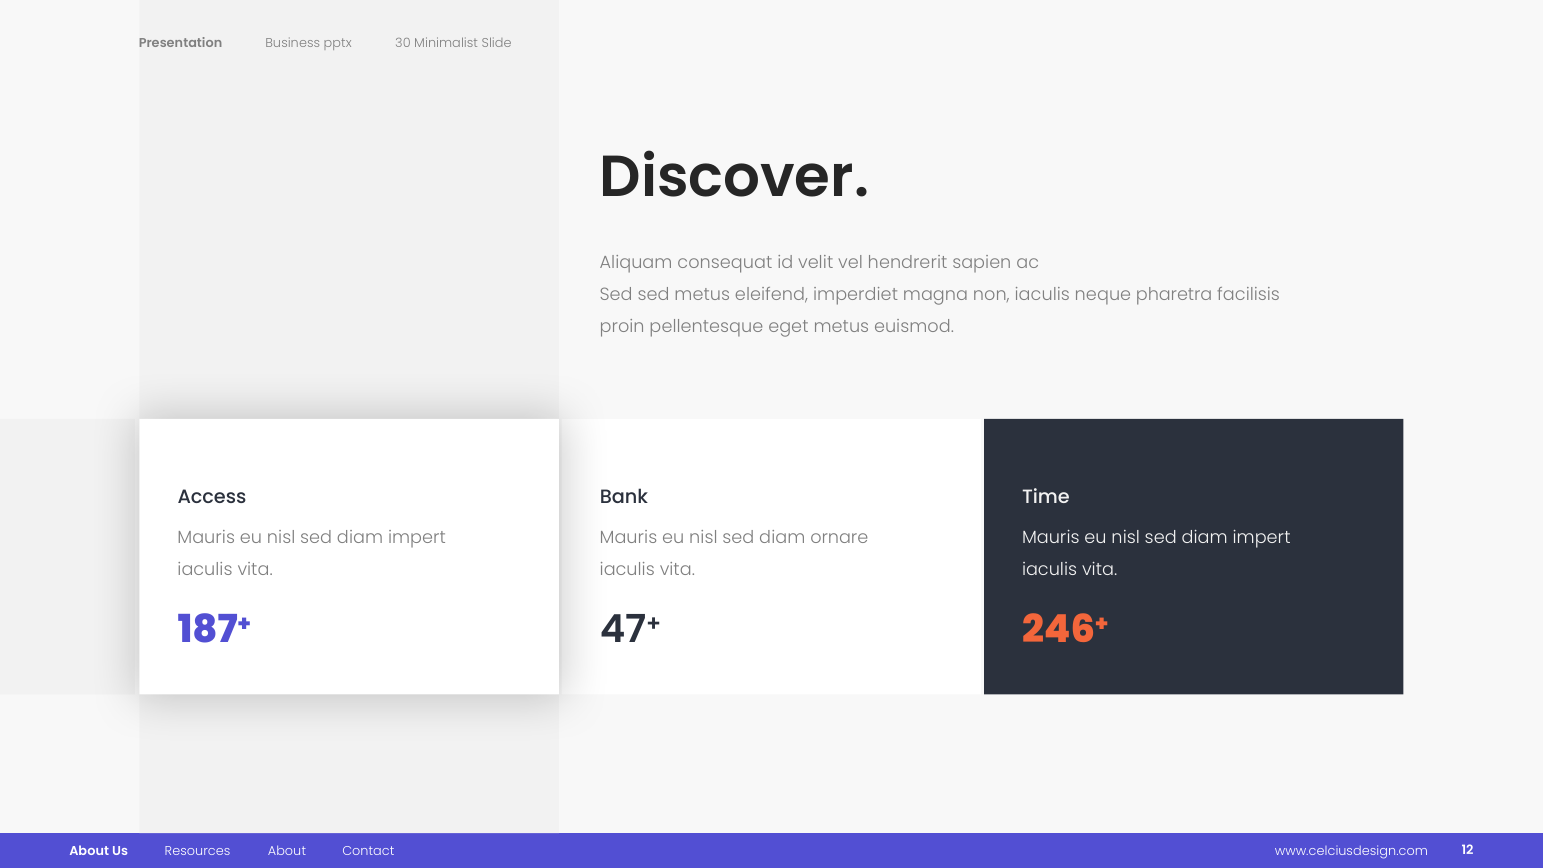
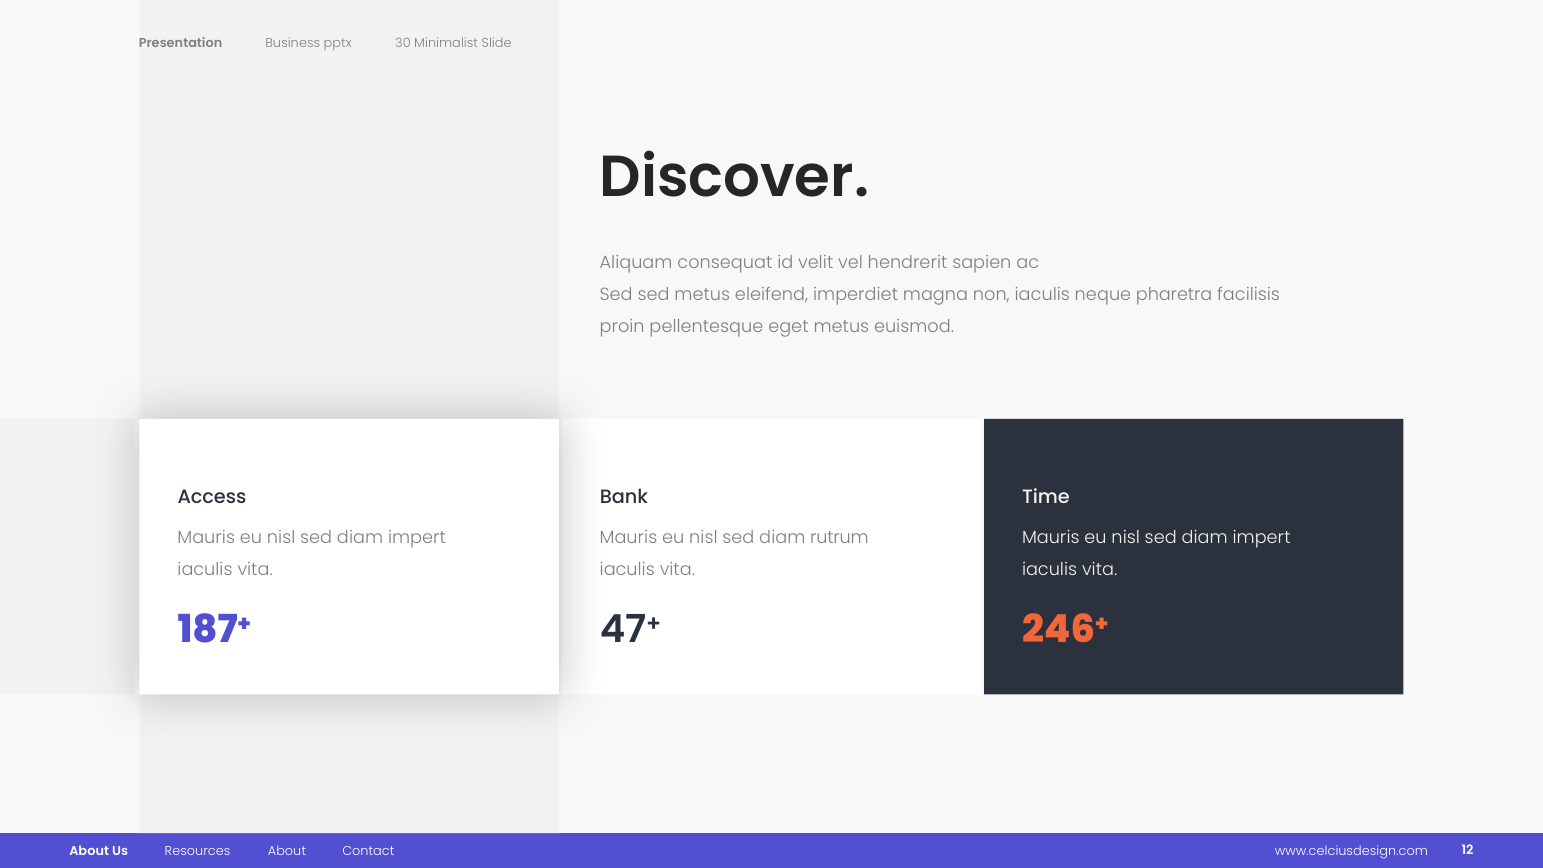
ornare: ornare -> rutrum
